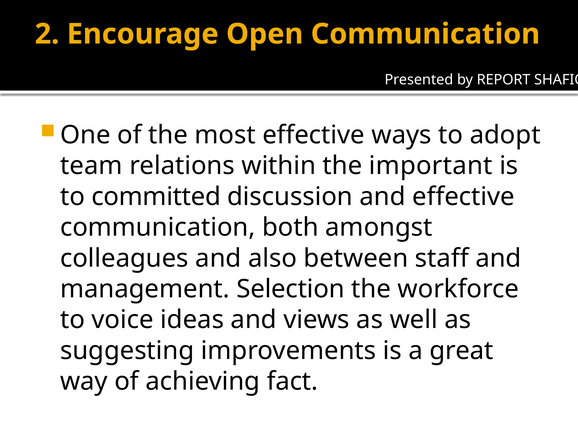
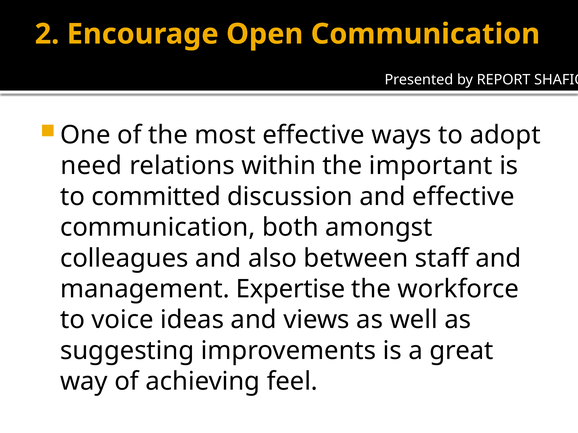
team: team -> need
Selection: Selection -> Expertise
fact: fact -> feel
